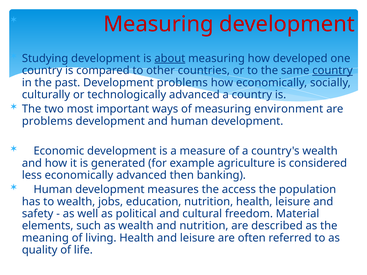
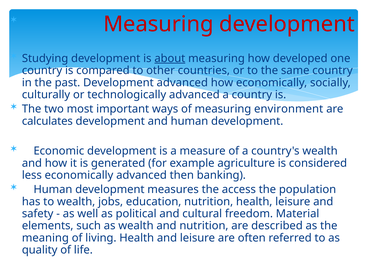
country at (332, 71) underline: present -> none
Development problems: problems -> advanced
problems at (47, 121): problems -> calculates
